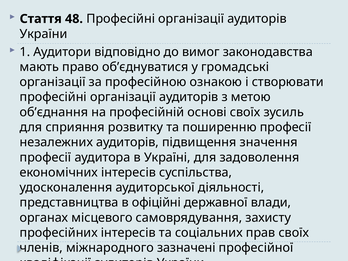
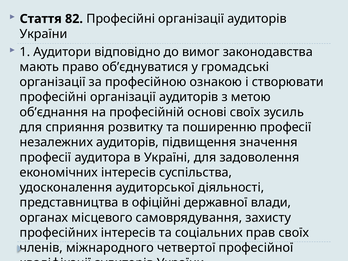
48: 48 -> 82
зазначені: зазначені -> четвертої
